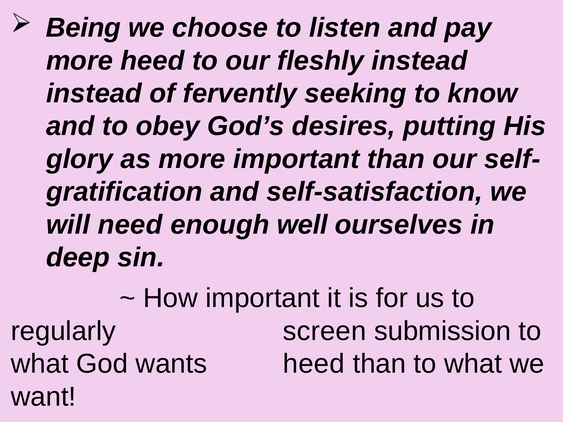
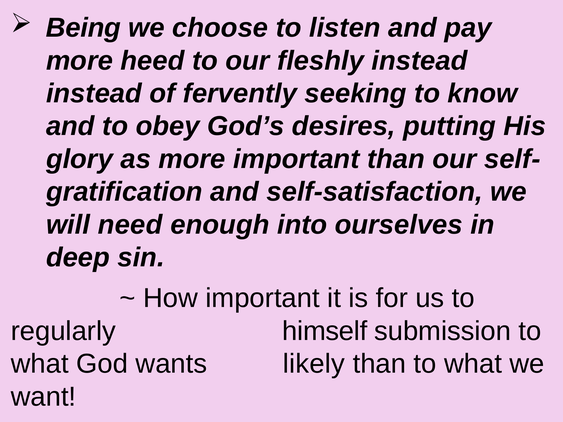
well: well -> into
screen: screen -> himself
wants heed: heed -> likely
